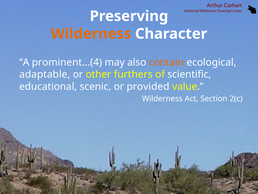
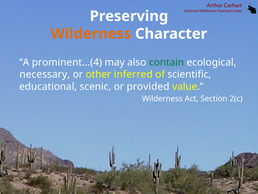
contain colour: orange -> green
adaptable: adaptable -> necessary
furthers: furthers -> inferred
